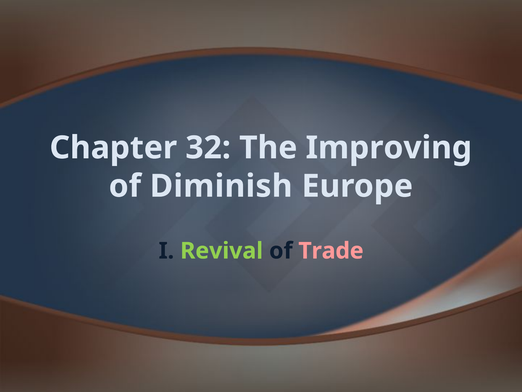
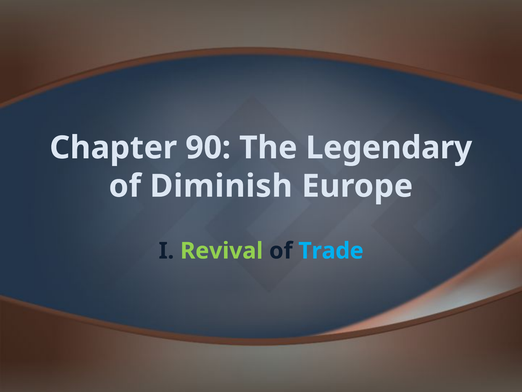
32: 32 -> 90
Improving: Improving -> Legendary
Trade colour: pink -> light blue
